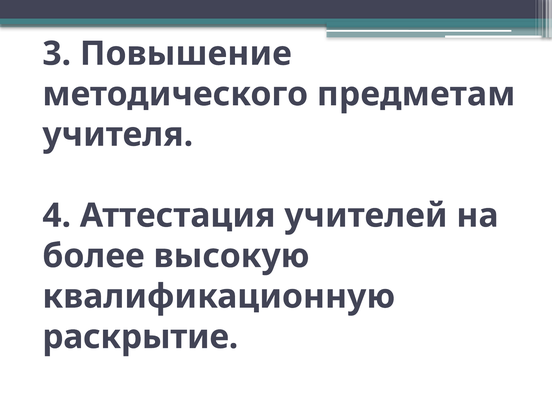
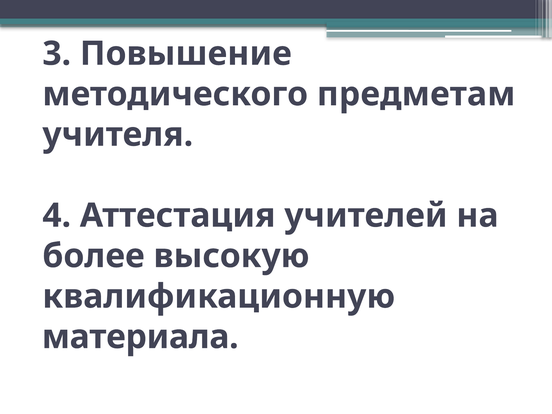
раскрытие: раскрытие -> материала
